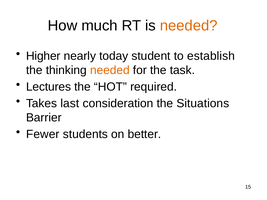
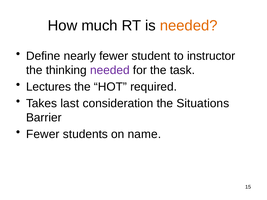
Higher: Higher -> Define
nearly today: today -> fewer
establish: establish -> instructor
needed at (110, 70) colour: orange -> purple
better: better -> name
